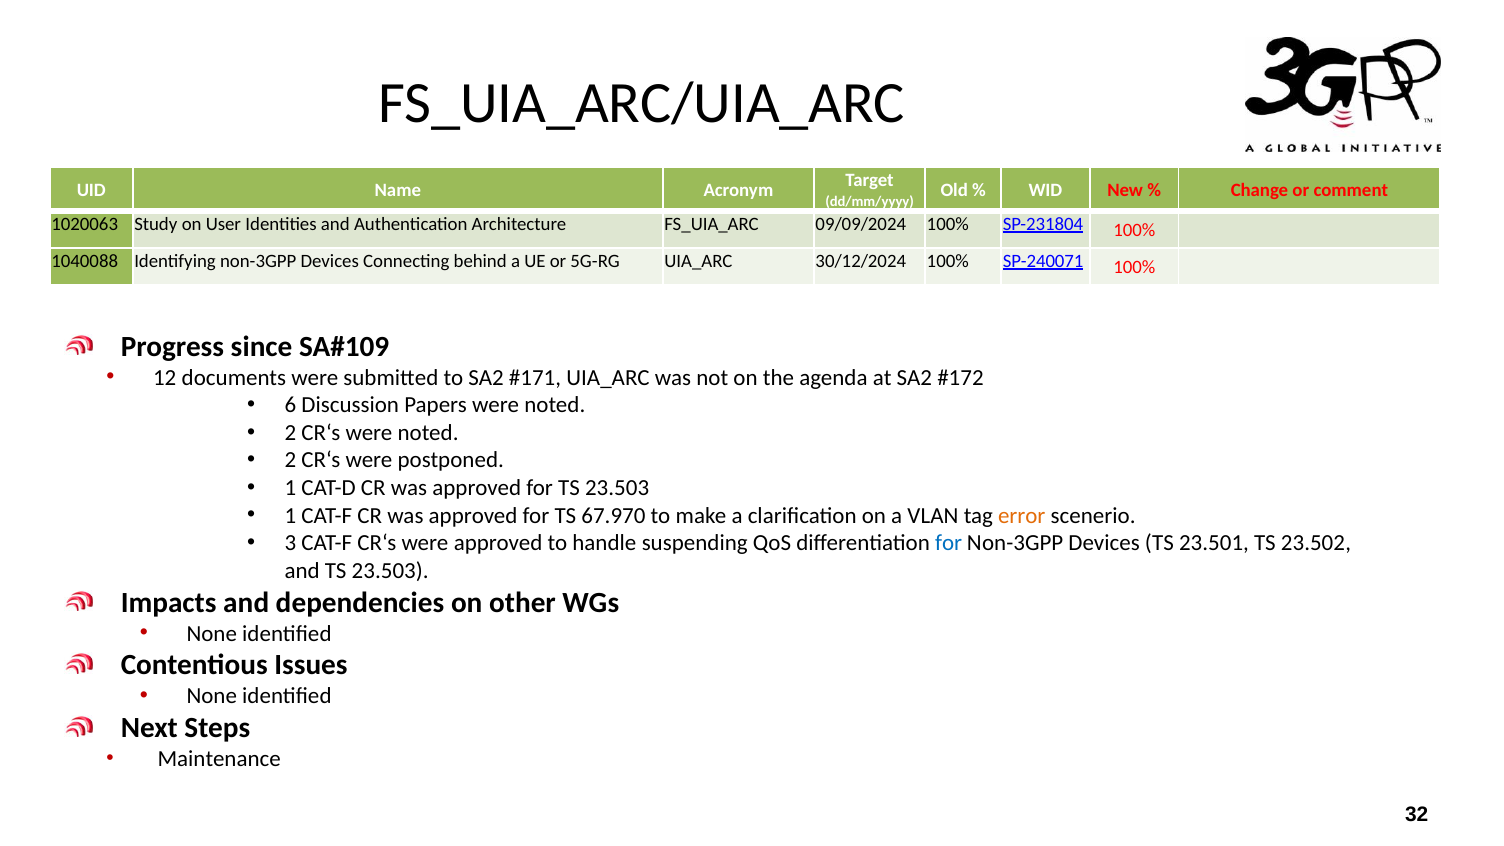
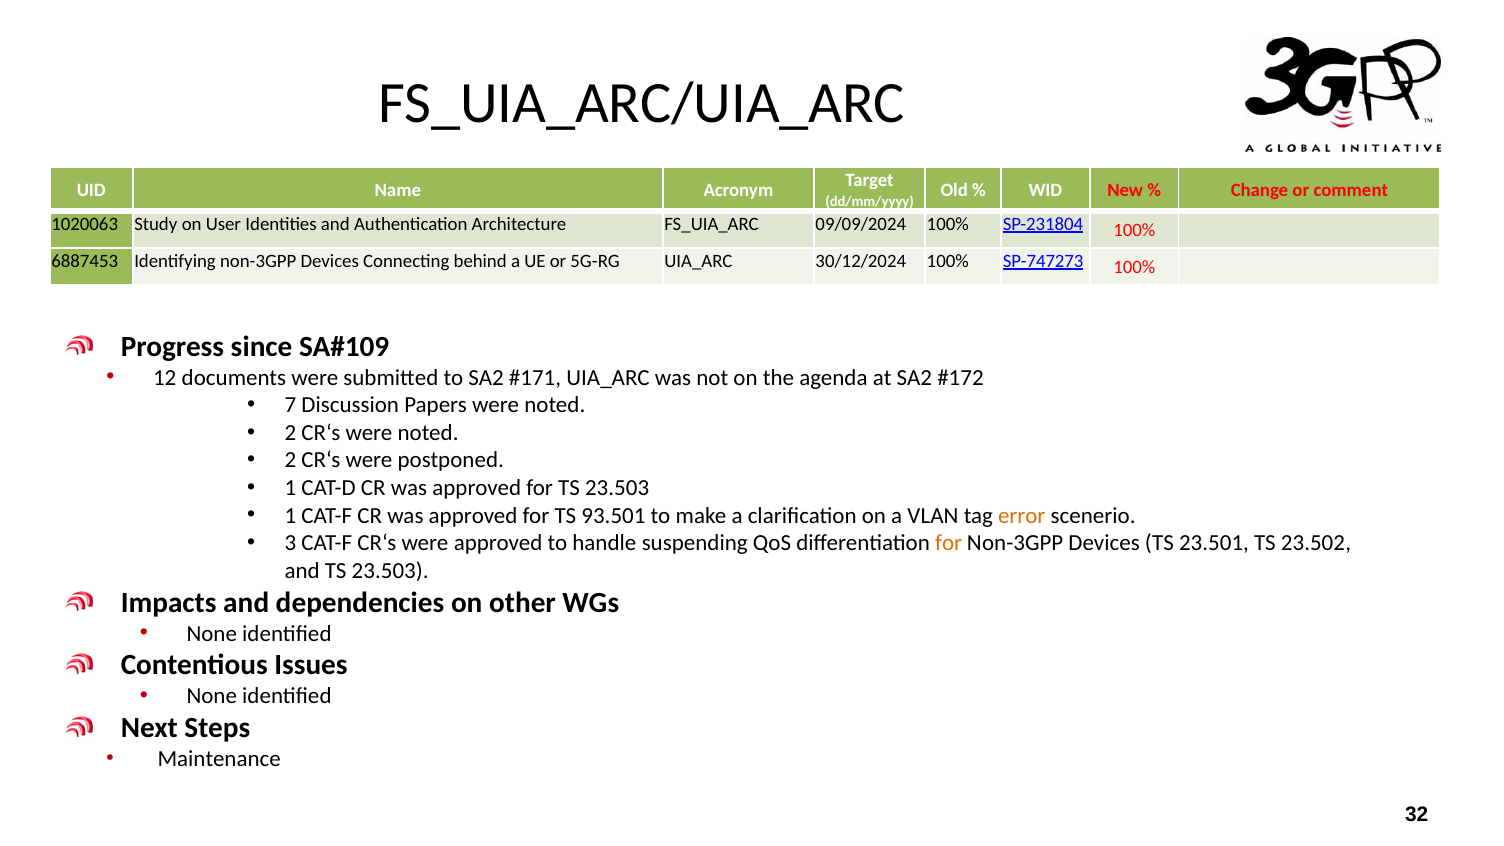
1040088: 1040088 -> 6887453
SP-240071: SP-240071 -> SP-747273
6: 6 -> 7
67.970: 67.970 -> 93.501
for at (949, 543) colour: blue -> orange
